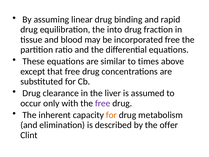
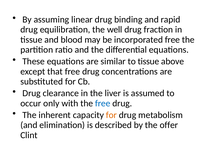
into: into -> well
to times: times -> tissue
free at (103, 103) colour: purple -> blue
